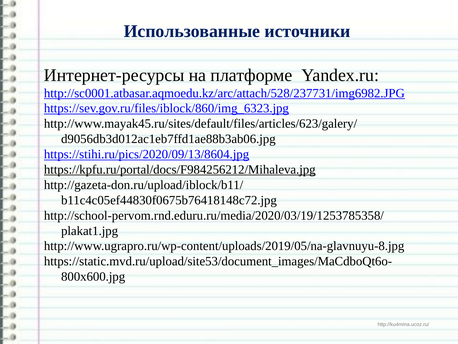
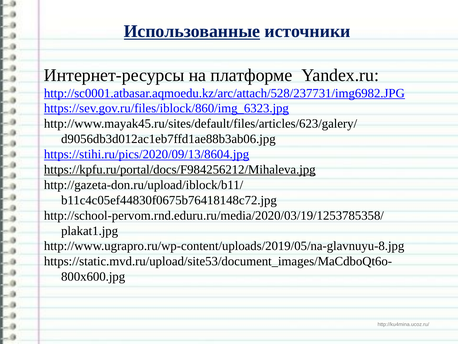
Использованные underline: none -> present
